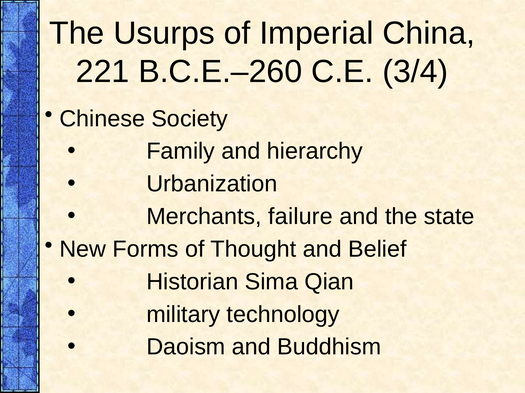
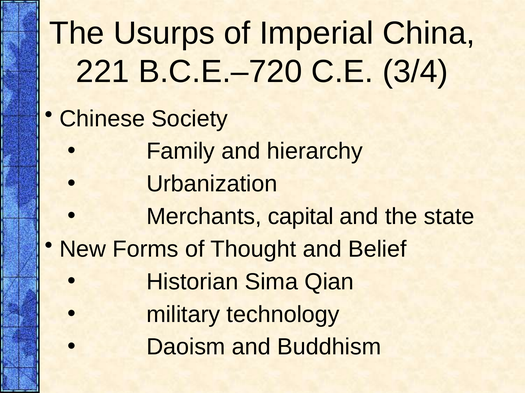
B.C.E.–260: B.C.E.–260 -> B.C.E.–720
failure: failure -> capital
